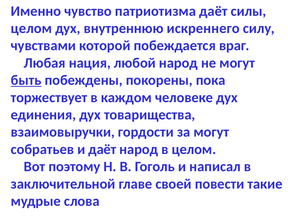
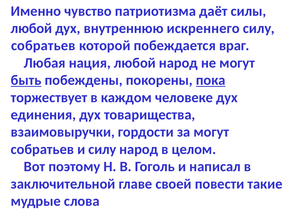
целом at (31, 28): целом -> любой
чувствами at (43, 46): чувствами -> собратьев
пока underline: none -> present
и даёт: даёт -> силу
